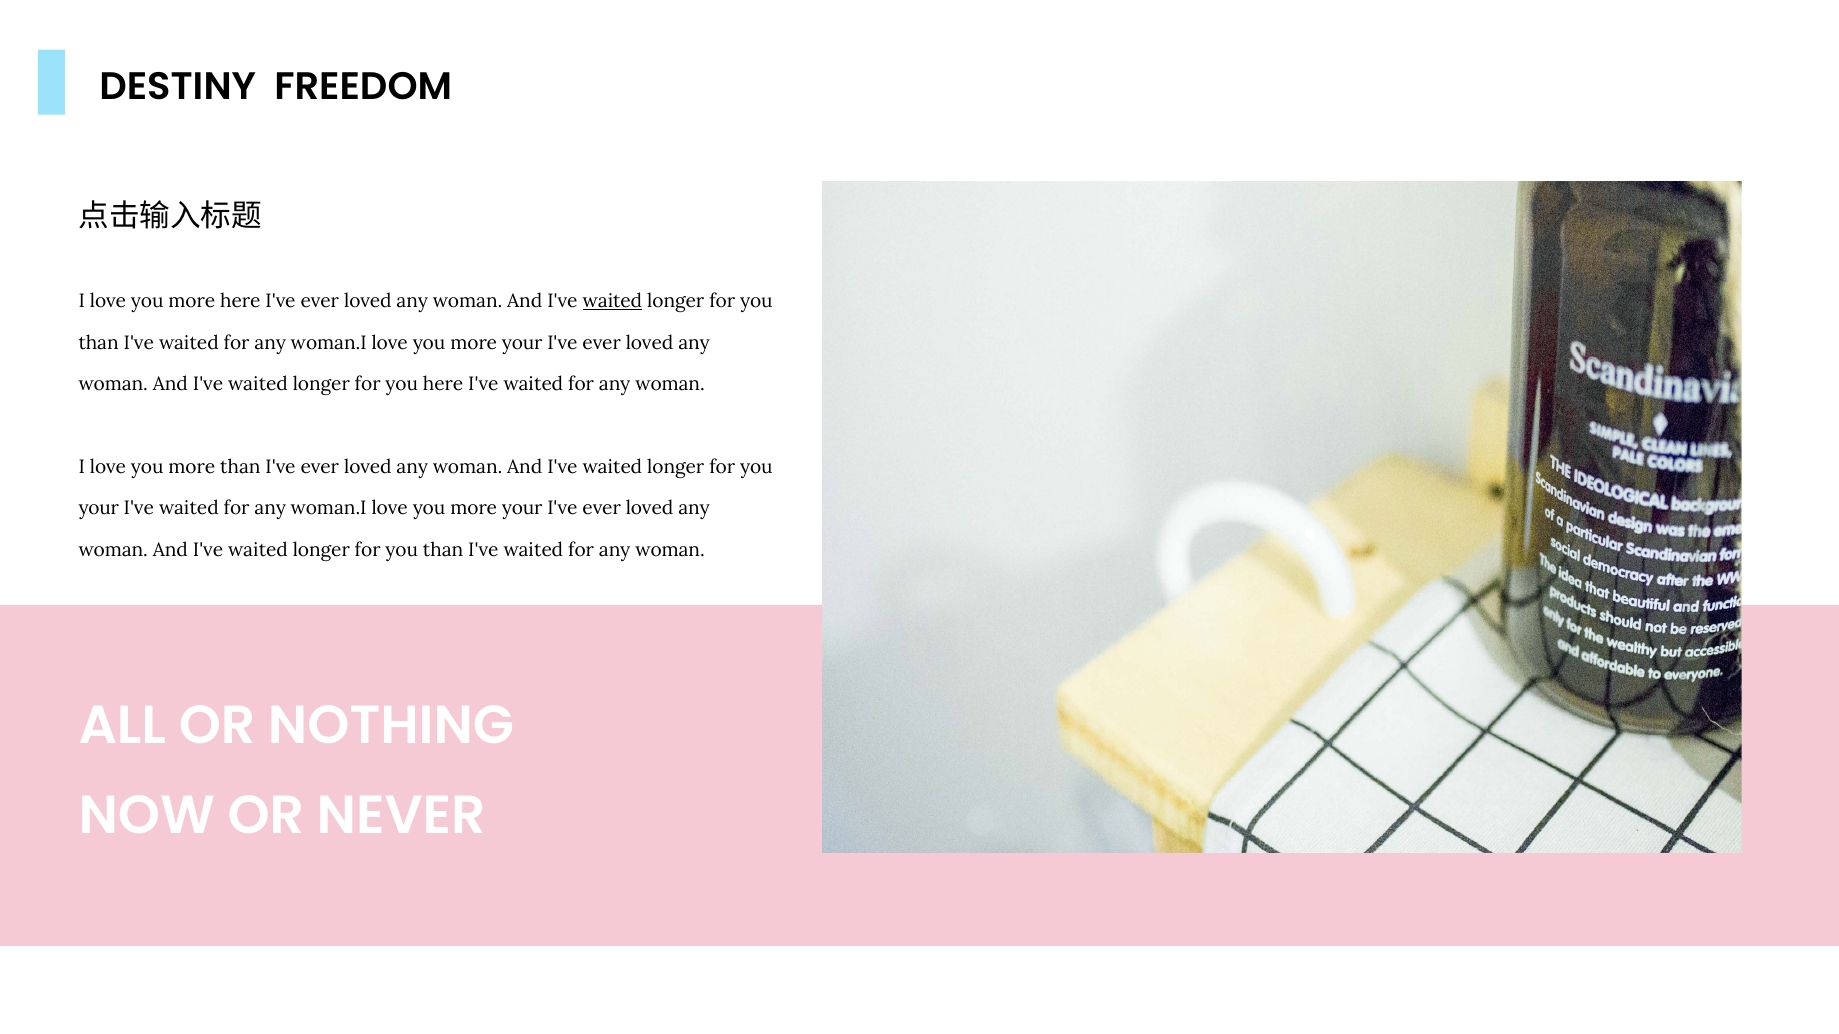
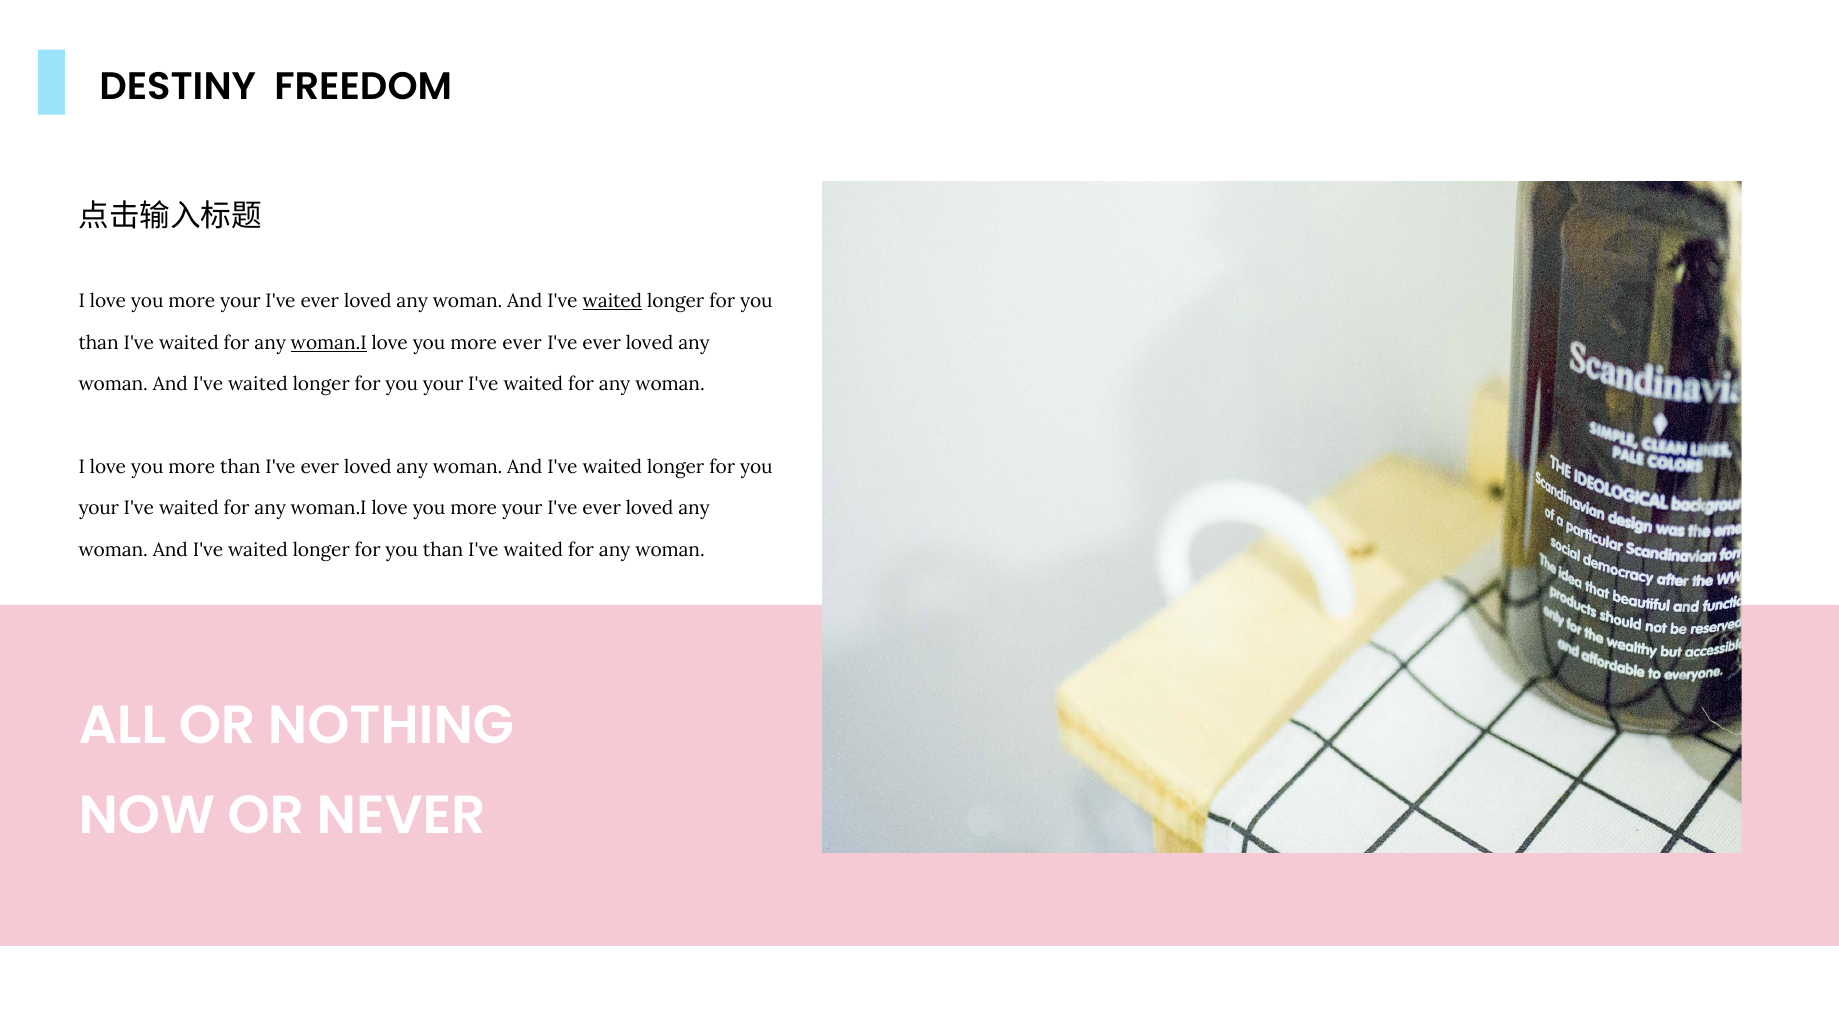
here at (240, 302): here -> your
woman.I at (329, 343) underline: none -> present
your at (522, 343): your -> ever
here at (443, 385): here -> your
